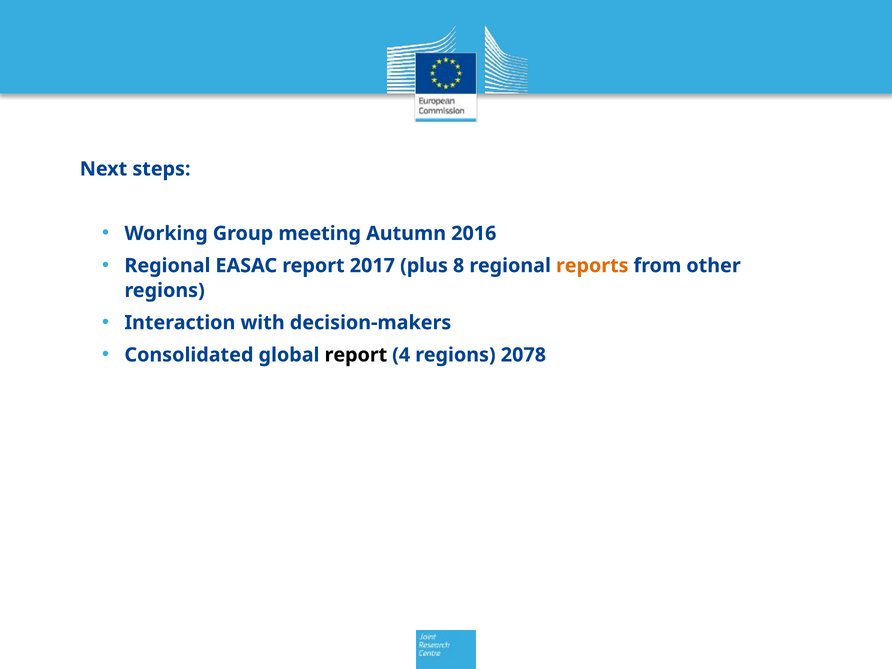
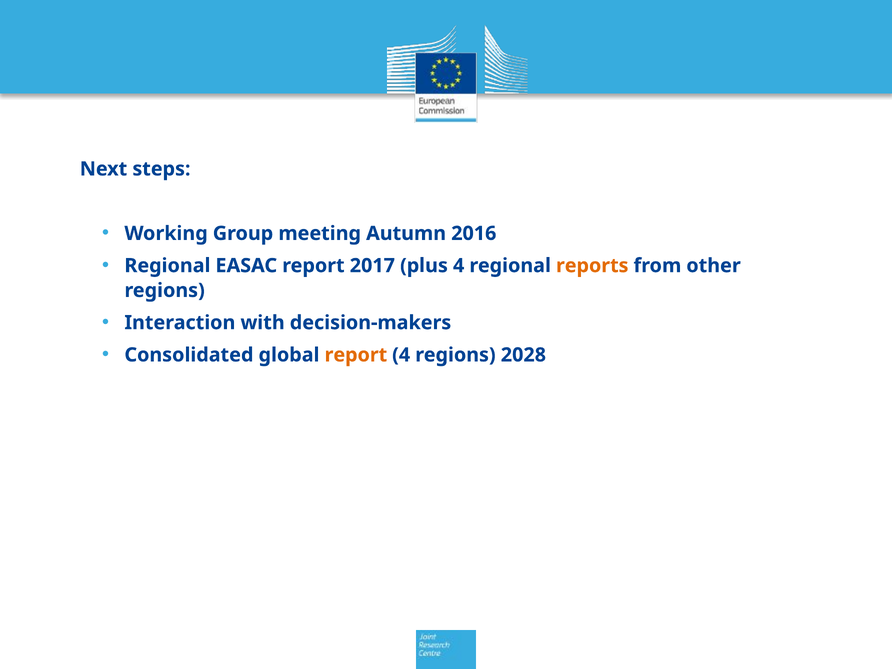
plus 8: 8 -> 4
report at (356, 355) colour: black -> orange
2078: 2078 -> 2028
